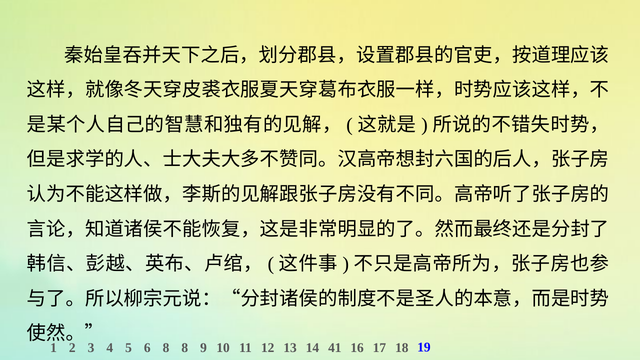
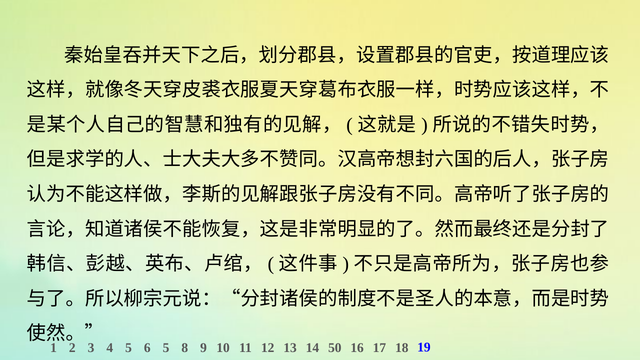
6 8: 8 -> 5
41: 41 -> 50
